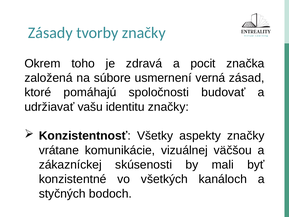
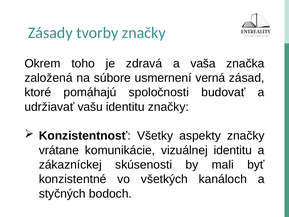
pocit: pocit -> vaša
vizuálnej väčšou: väčšou -> identitu
